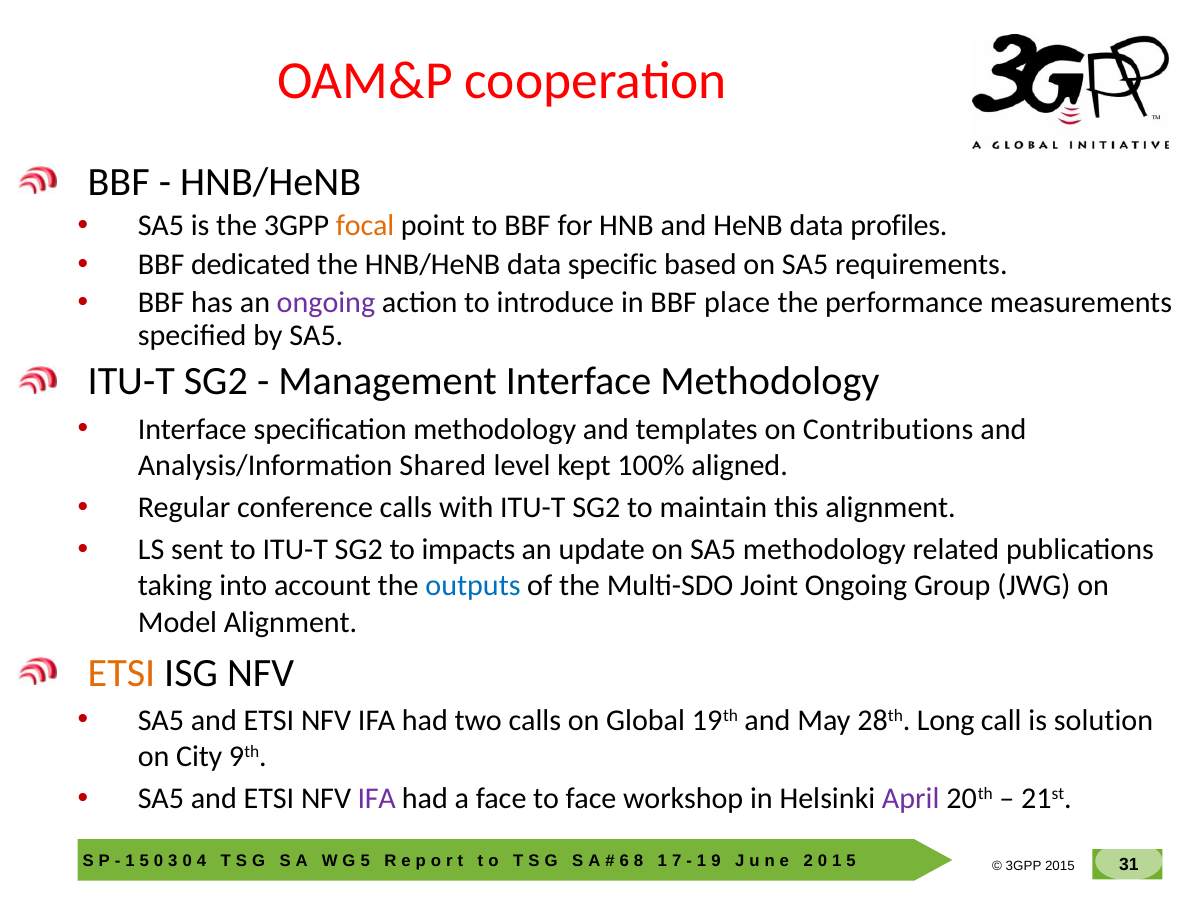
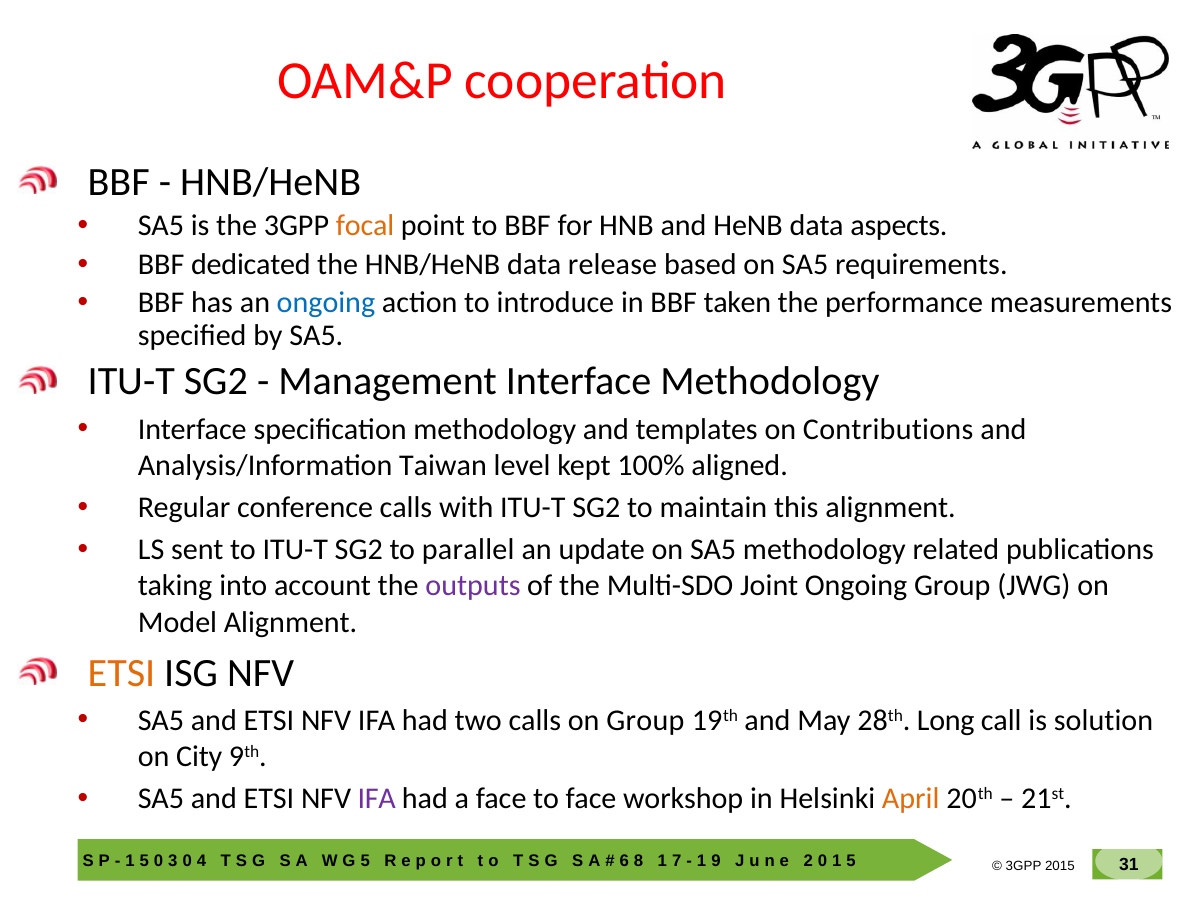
profiles: profiles -> aspects
specific: specific -> release
ongoing at (326, 303) colour: purple -> blue
place: place -> taken
Shared: Shared -> Taiwan
impacts: impacts -> parallel
outputs colour: blue -> purple
on Global: Global -> Group
April colour: purple -> orange
